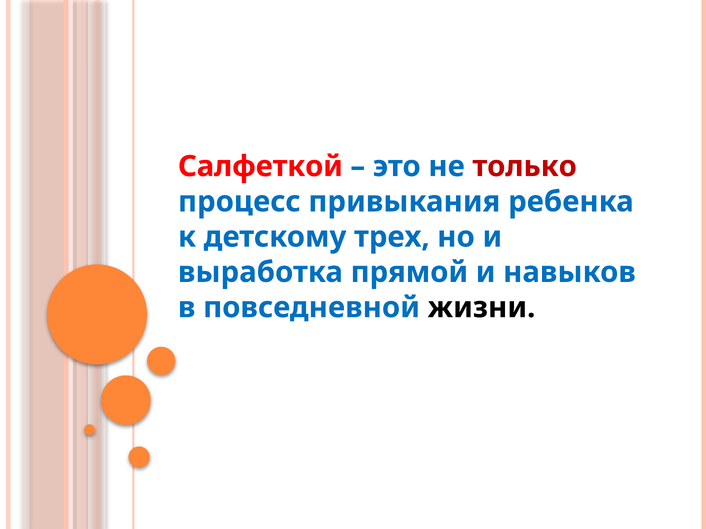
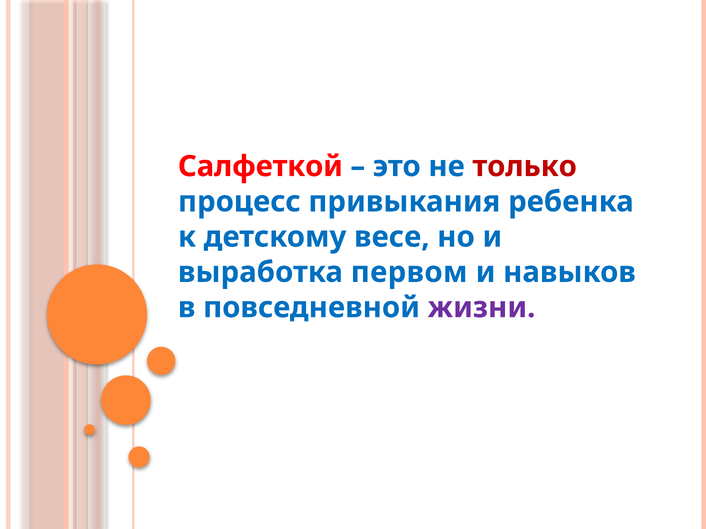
трех: трех -> весе
прямой: прямой -> первом
жизни colour: black -> purple
